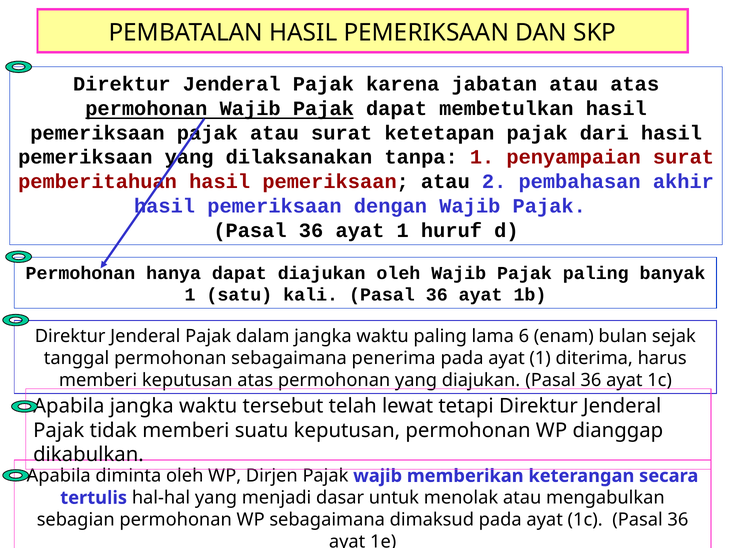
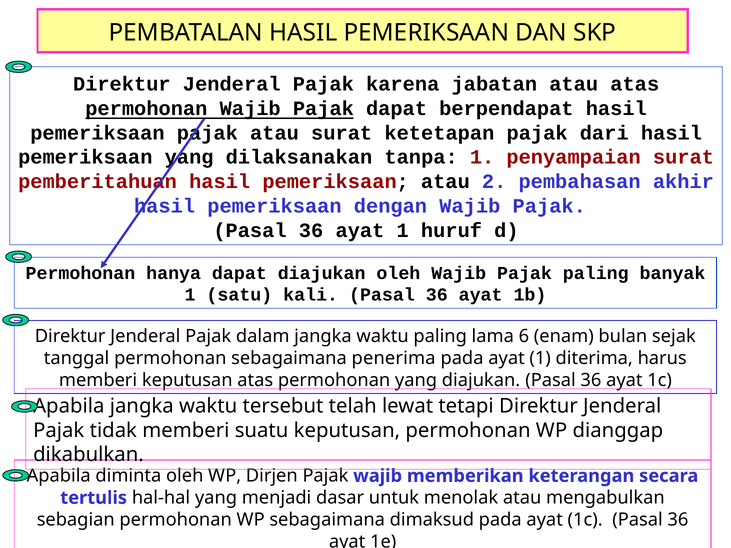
membetulkan: membetulkan -> berpendapat
